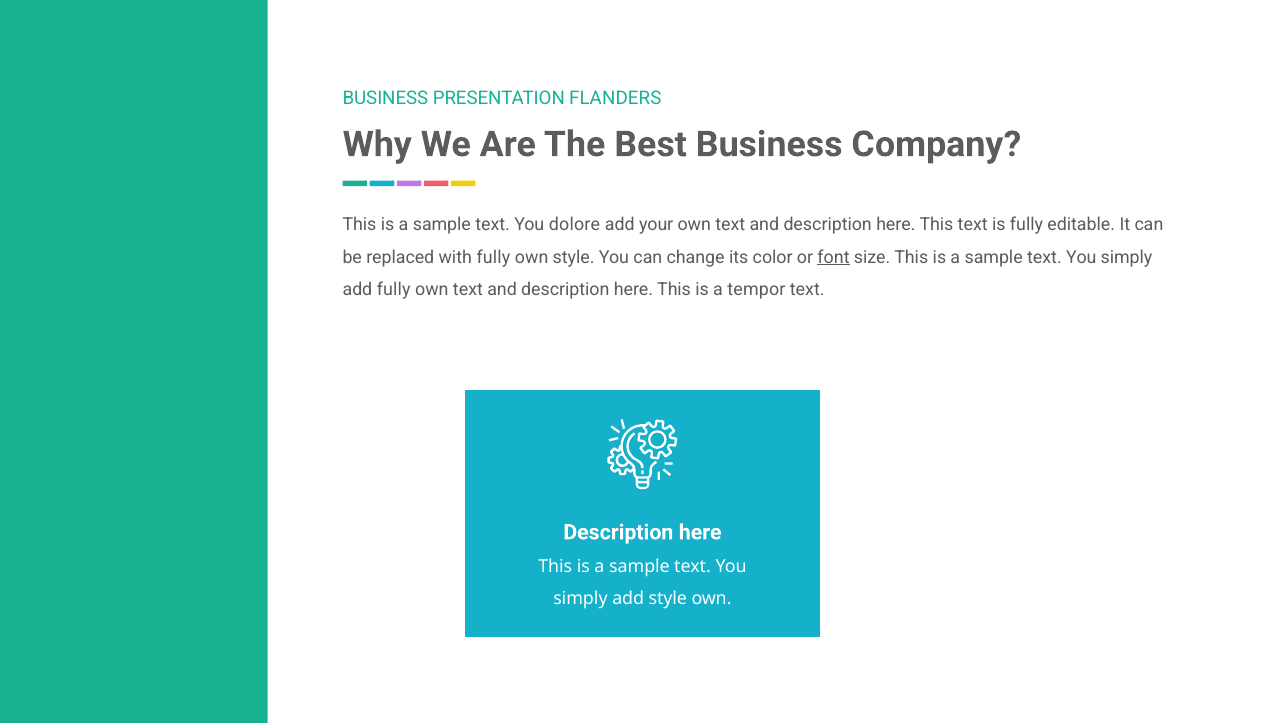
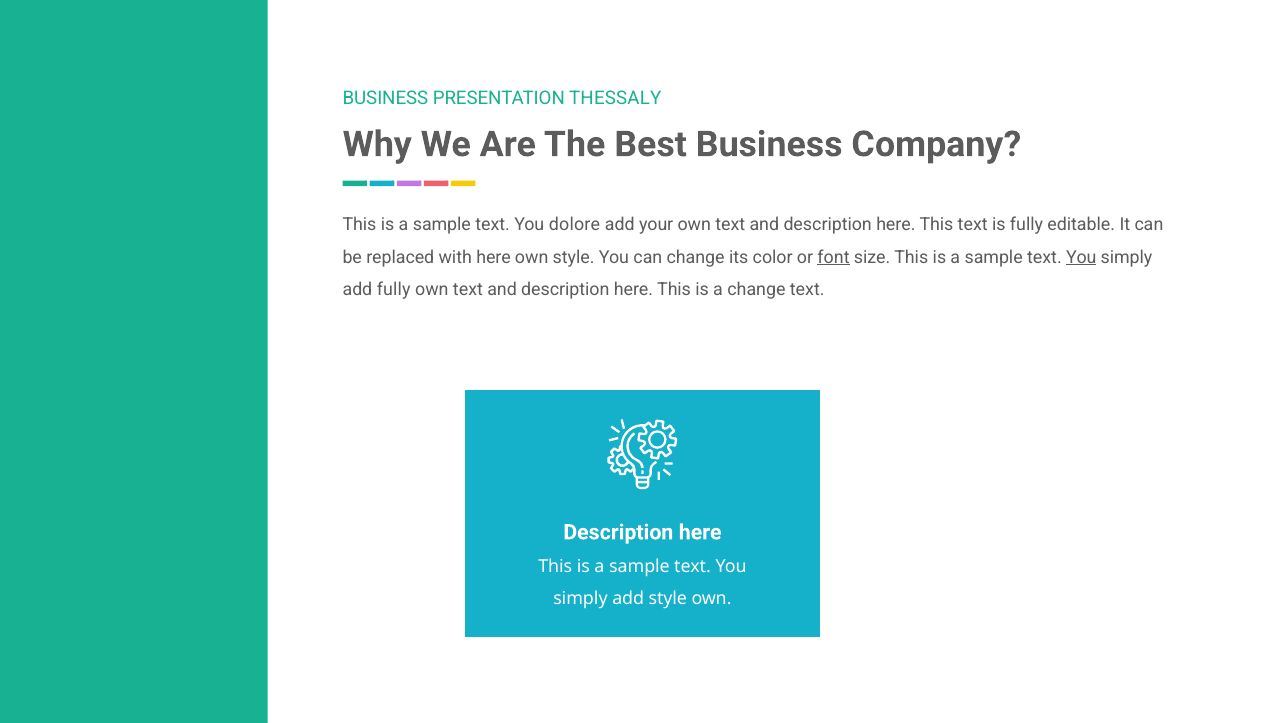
FLANDERS: FLANDERS -> THESSALY
with fully: fully -> here
You at (1081, 257) underline: none -> present
a tempor: tempor -> change
